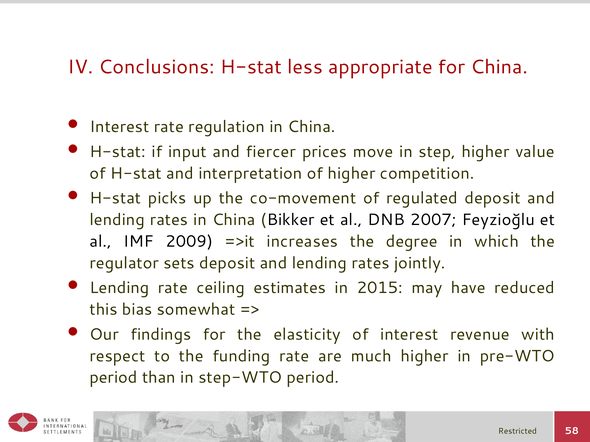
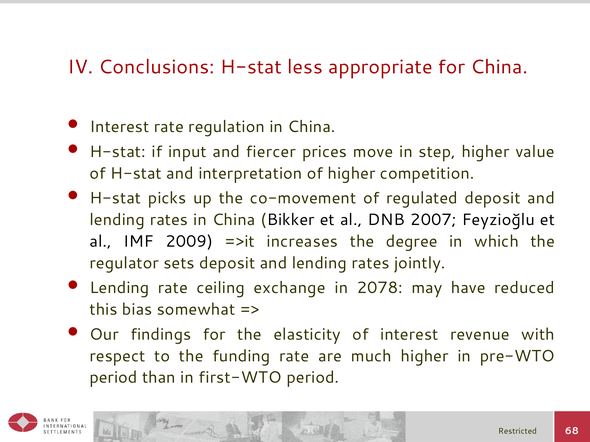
estimates: estimates -> exchange
2015: 2015 -> 2078
step-WTO: step-WTO -> first-WTO
58: 58 -> 68
